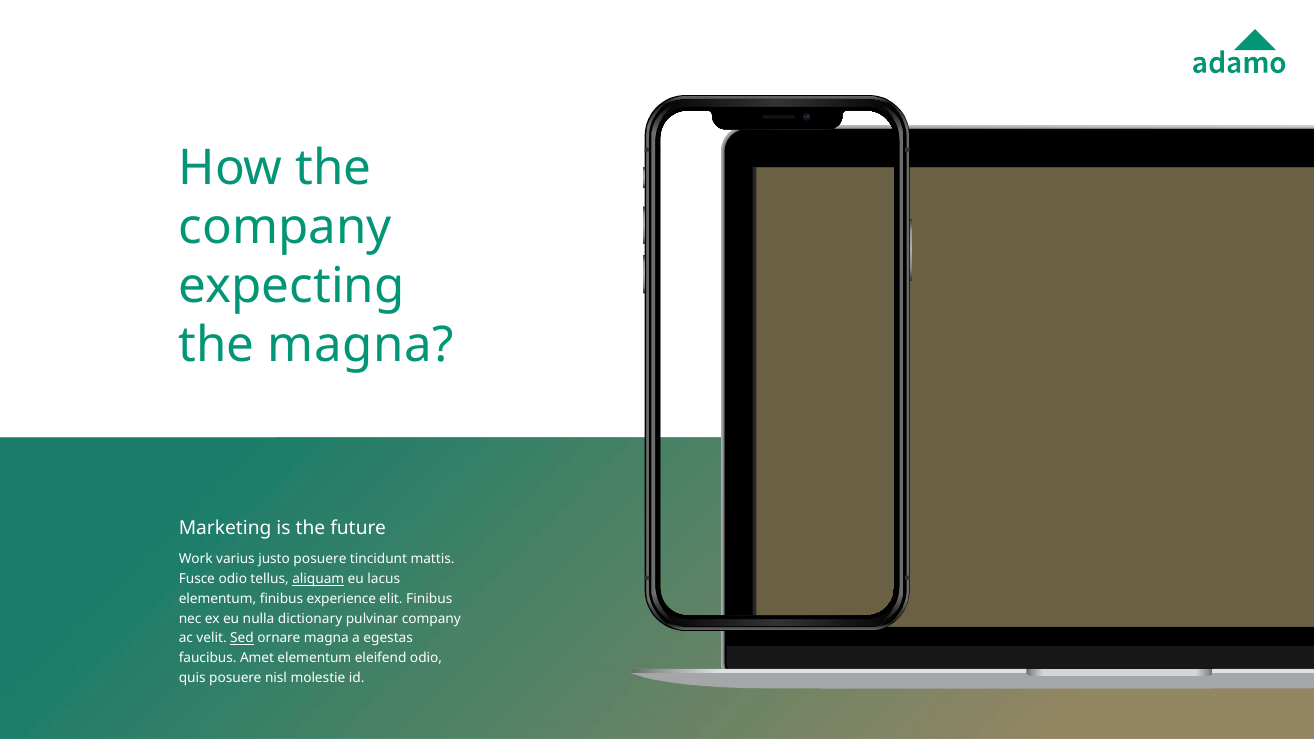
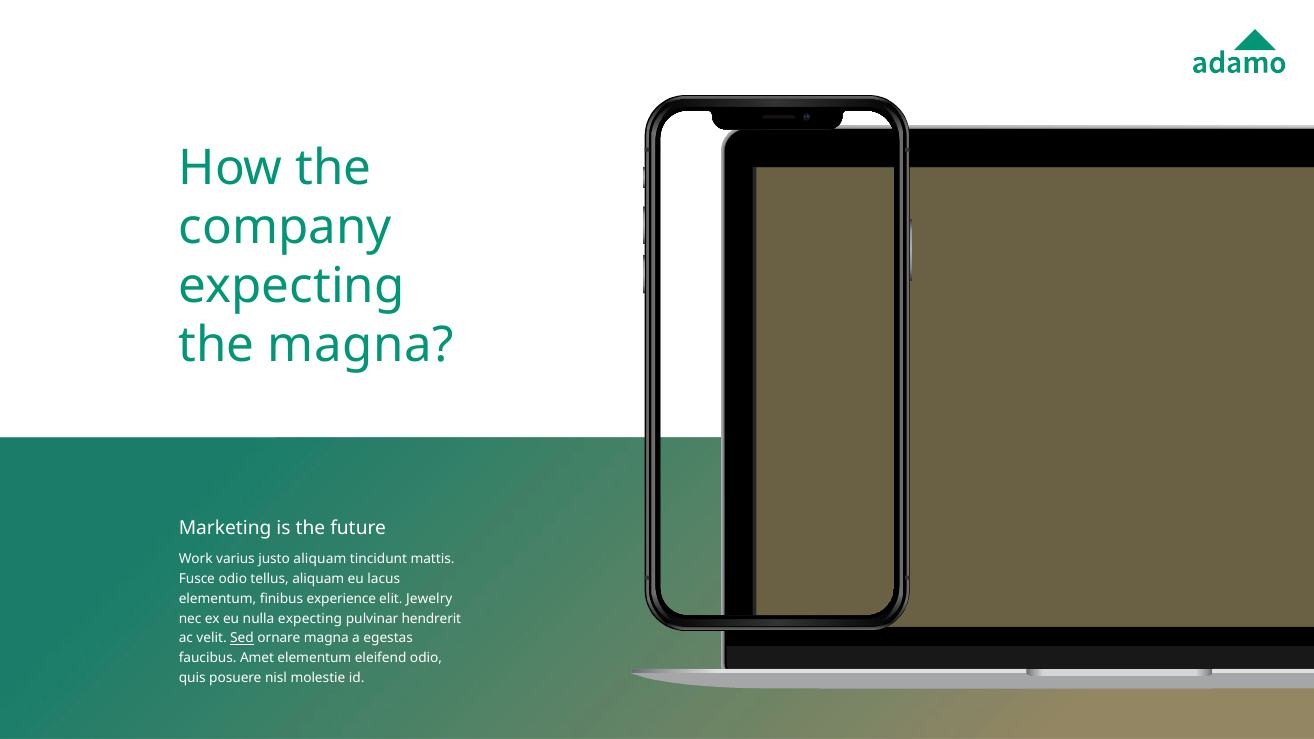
justo posuere: posuere -> aliquam
aliquam at (318, 579) underline: present -> none
elit Finibus: Finibus -> Jewelry
nulla dictionary: dictionary -> expecting
pulvinar company: company -> hendrerit
